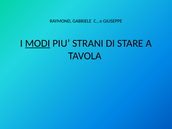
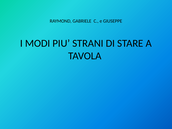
MODI underline: present -> none
